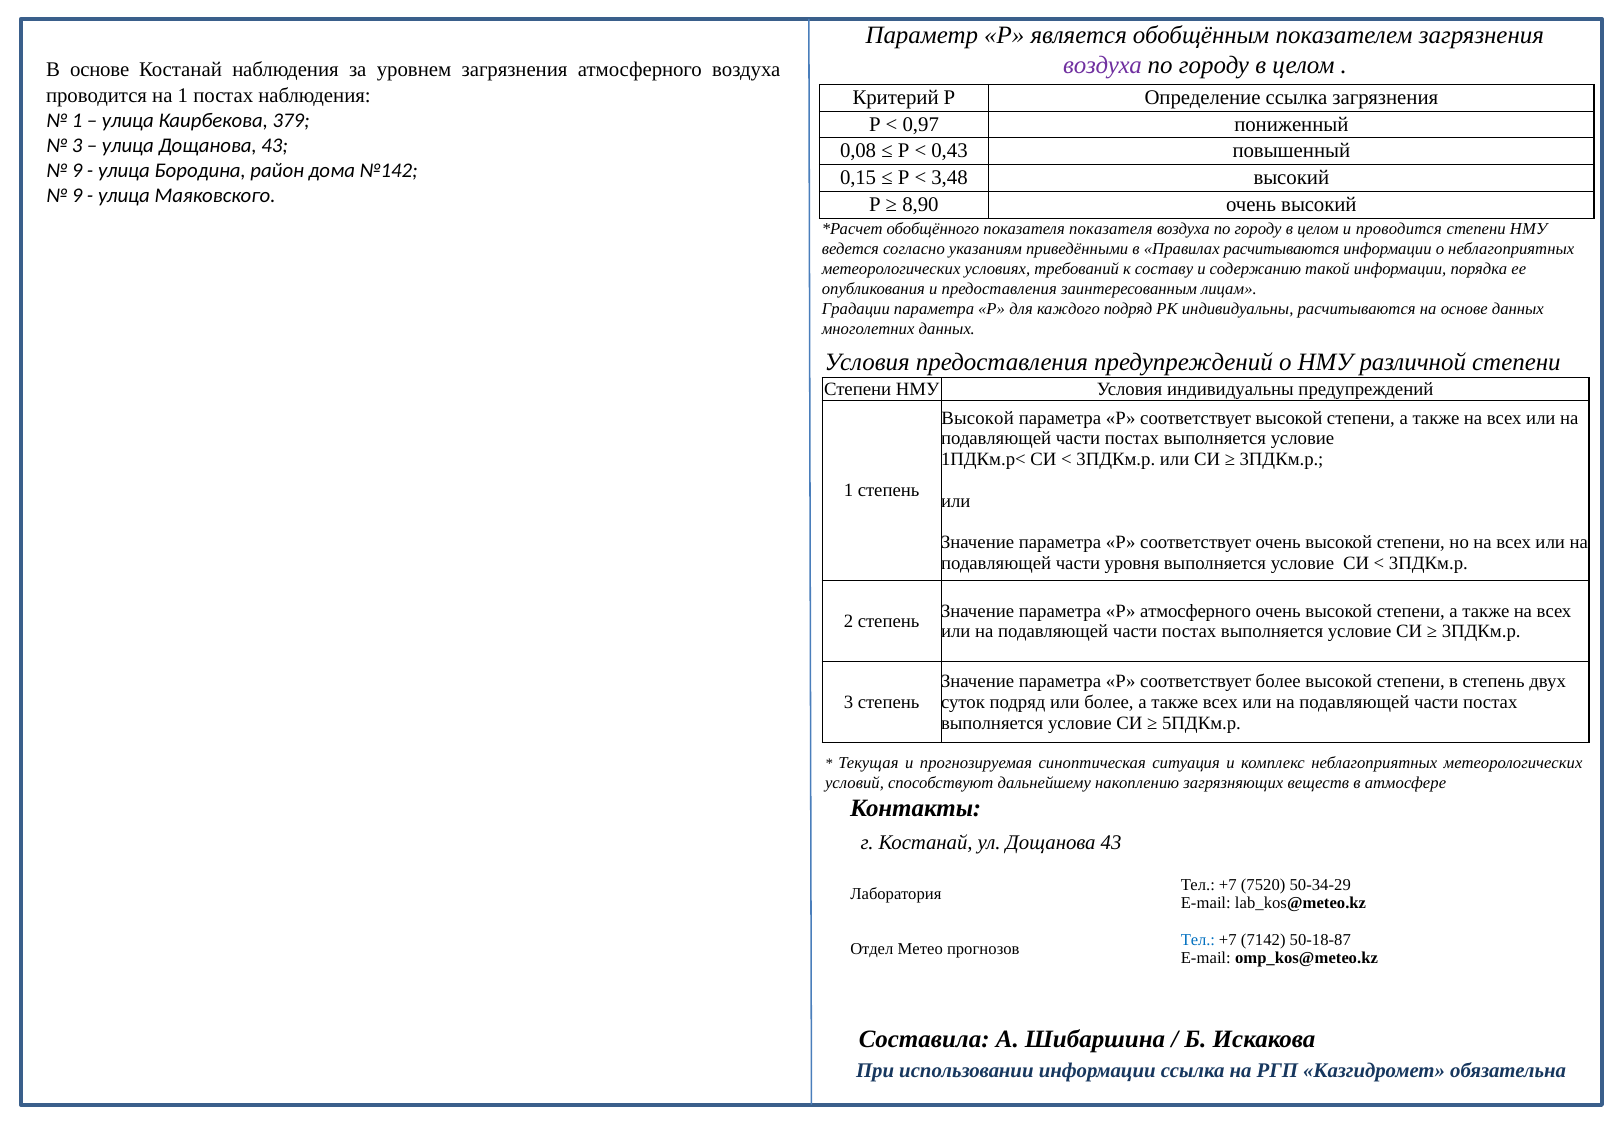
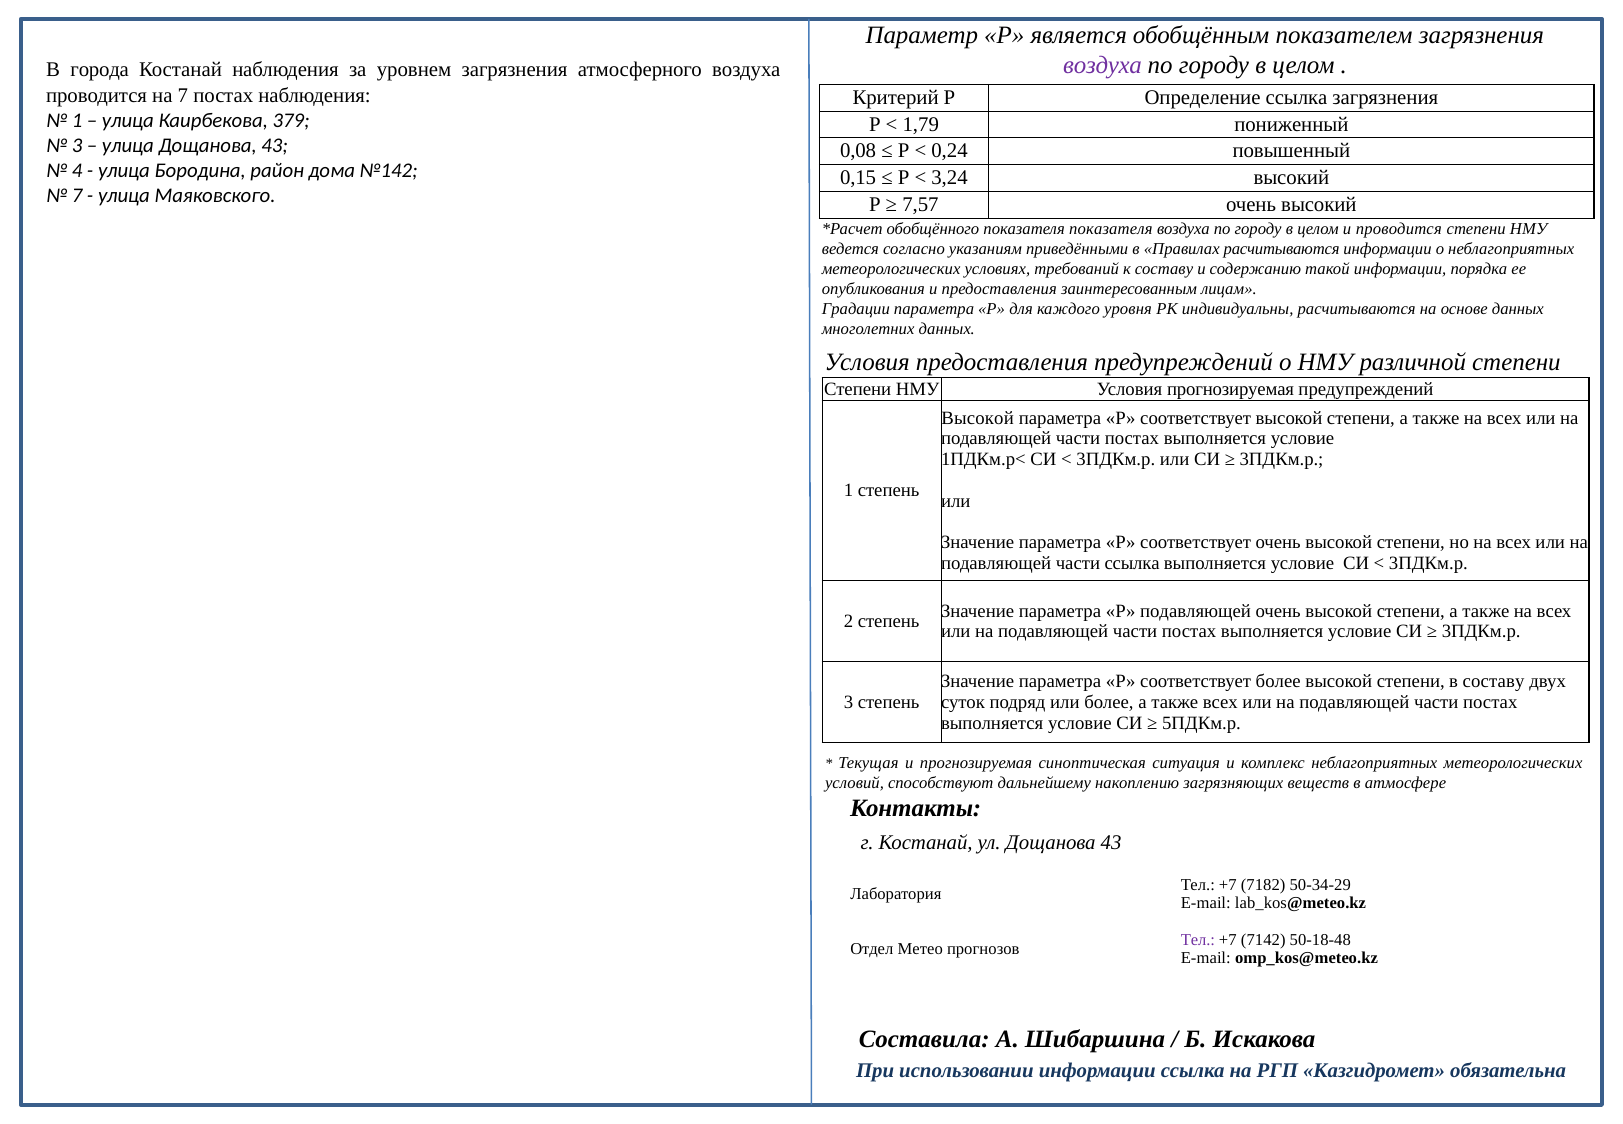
В основе: основе -> города
на 1: 1 -> 7
0,97: 0,97 -> 1,79
0,43: 0,43 -> 0,24
9 at (77, 170): 9 -> 4
3,48: 3,48 -> 3,24
9 at (77, 195): 9 -> 7
8,90: 8,90 -> 7,57
каждого подряд: подряд -> уровня
Условия индивидуальны: индивидуальны -> прогнозируемая
части уровня: уровня -> ссылка
Р атмосферного: атмосферного -> подавляющей
в степень: степень -> составу
7520: 7520 -> 7182
Тел at (1198, 940) colour: blue -> purple
50-18-87: 50-18-87 -> 50-18-48
